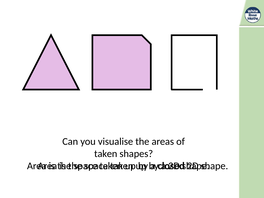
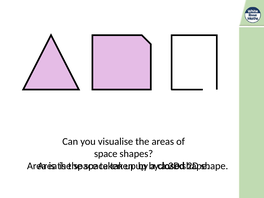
taken at (106, 154): taken -> space
